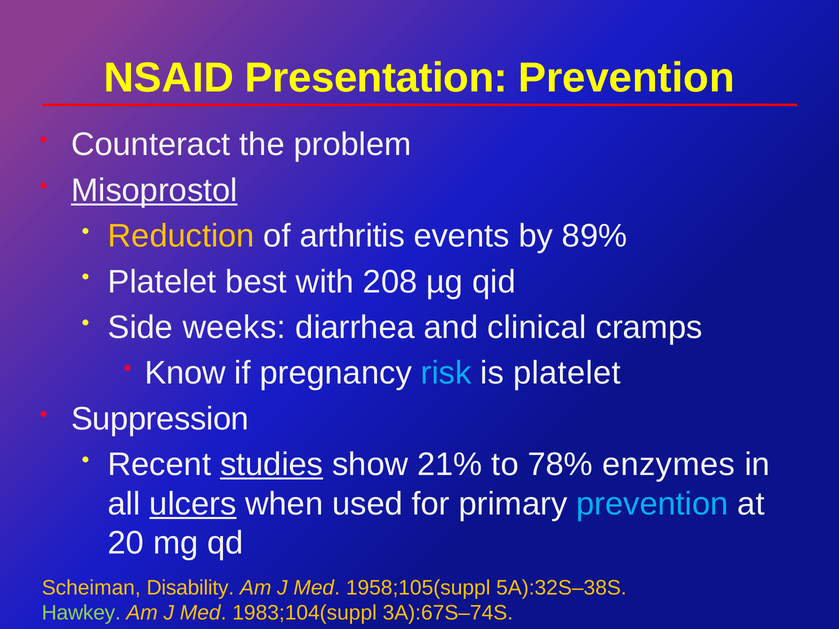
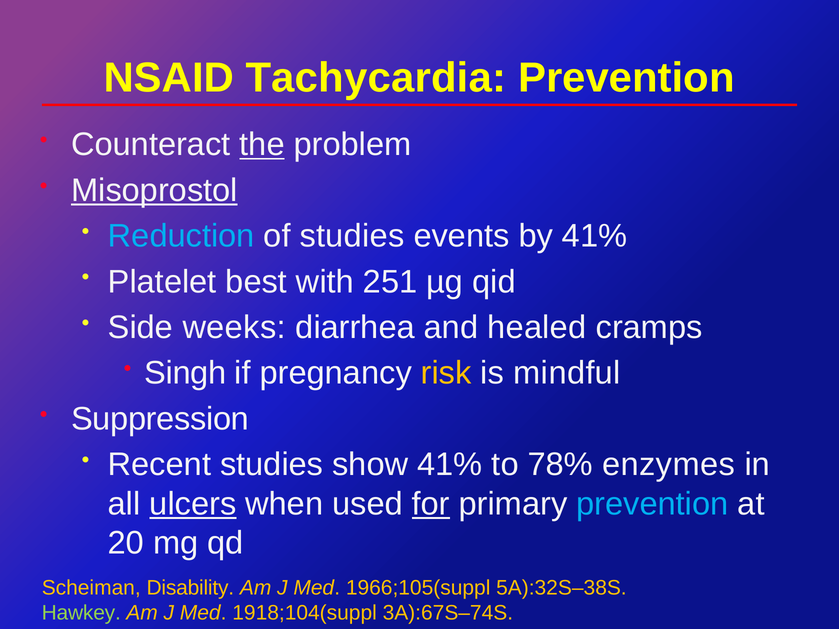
Presentation: Presentation -> Tachycardia
the underline: none -> present
Reduction colour: yellow -> light blue
of arthritis: arthritis -> studies
by 89%: 89% -> 41%
208: 208 -> 251
clinical: clinical -> healed
Know: Know -> Singh
risk colour: light blue -> yellow
is platelet: platelet -> mindful
studies at (272, 465) underline: present -> none
show 21%: 21% -> 41%
for underline: none -> present
1958;105(suppl: 1958;105(suppl -> 1966;105(suppl
1983;104(suppl: 1983;104(suppl -> 1918;104(suppl
